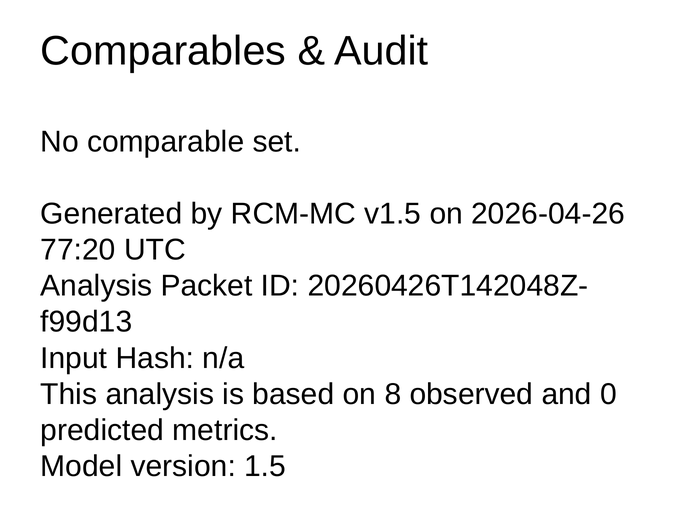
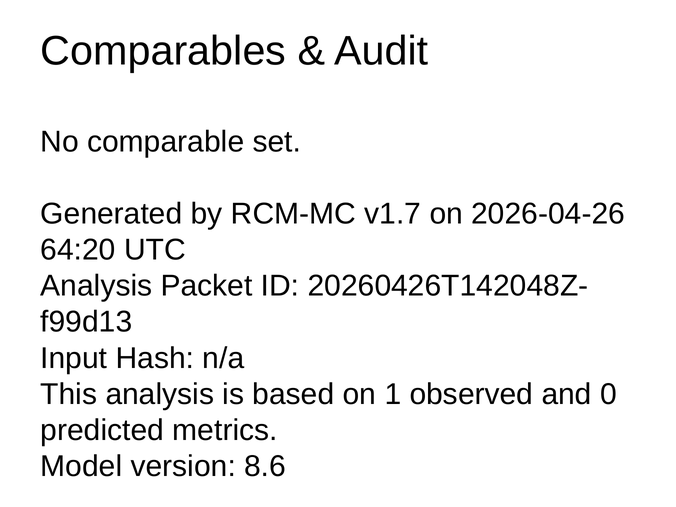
v1.5: v1.5 -> v1.7
77:20: 77:20 -> 64:20
8: 8 -> 1
1.5: 1.5 -> 8.6
